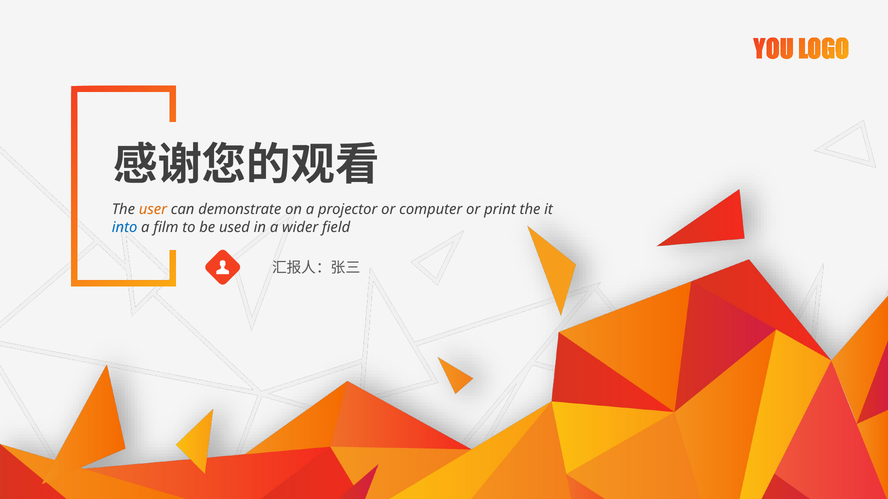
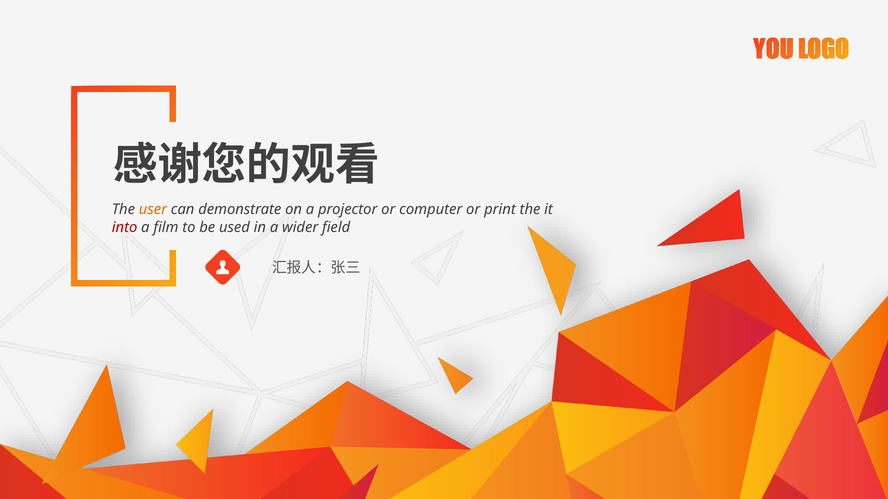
into colour: blue -> red
